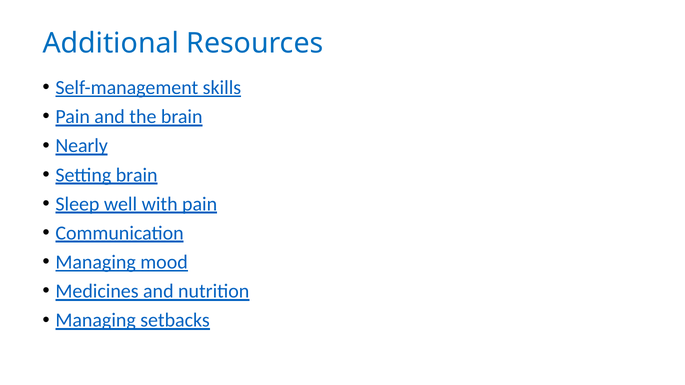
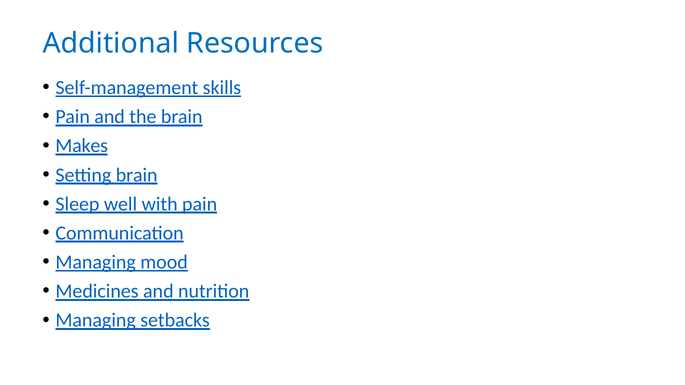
Nearly: Nearly -> Makes
